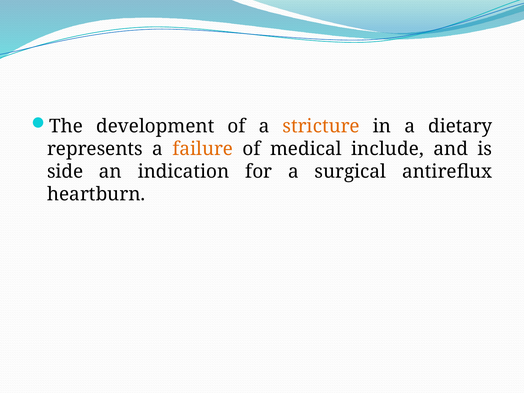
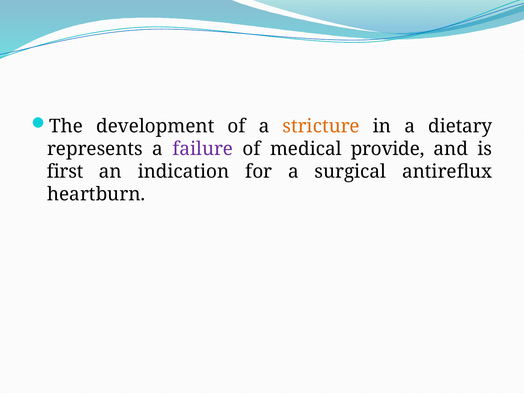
failure colour: orange -> purple
include: include -> provide
side: side -> first
